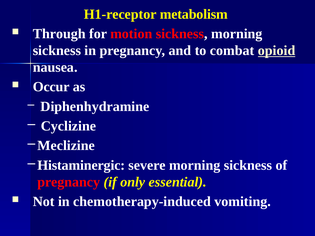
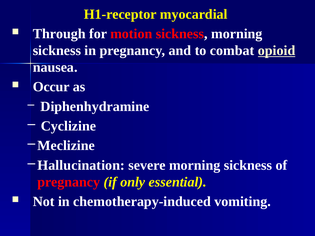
metabolism: metabolism -> myocardial
Histaminergic: Histaminergic -> Hallucination
